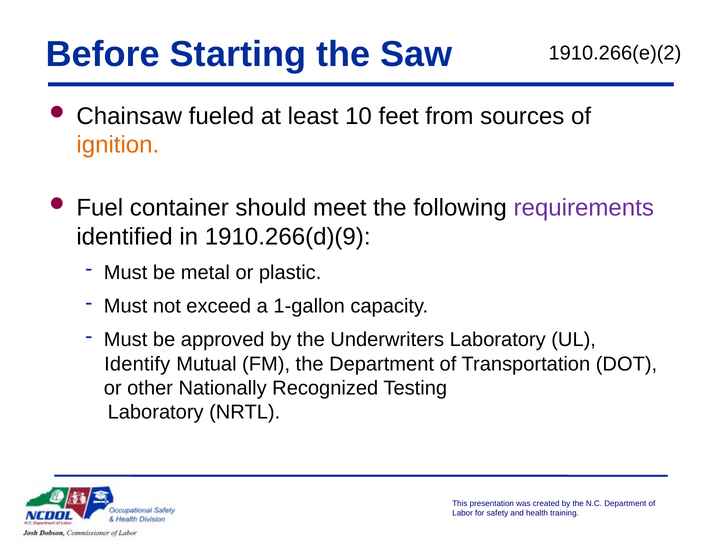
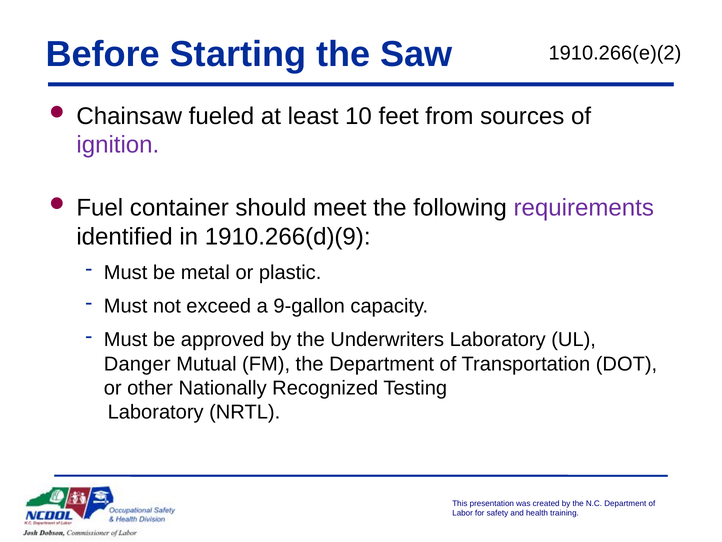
ignition colour: orange -> purple
1-gallon: 1-gallon -> 9-gallon
Identify: Identify -> Danger
